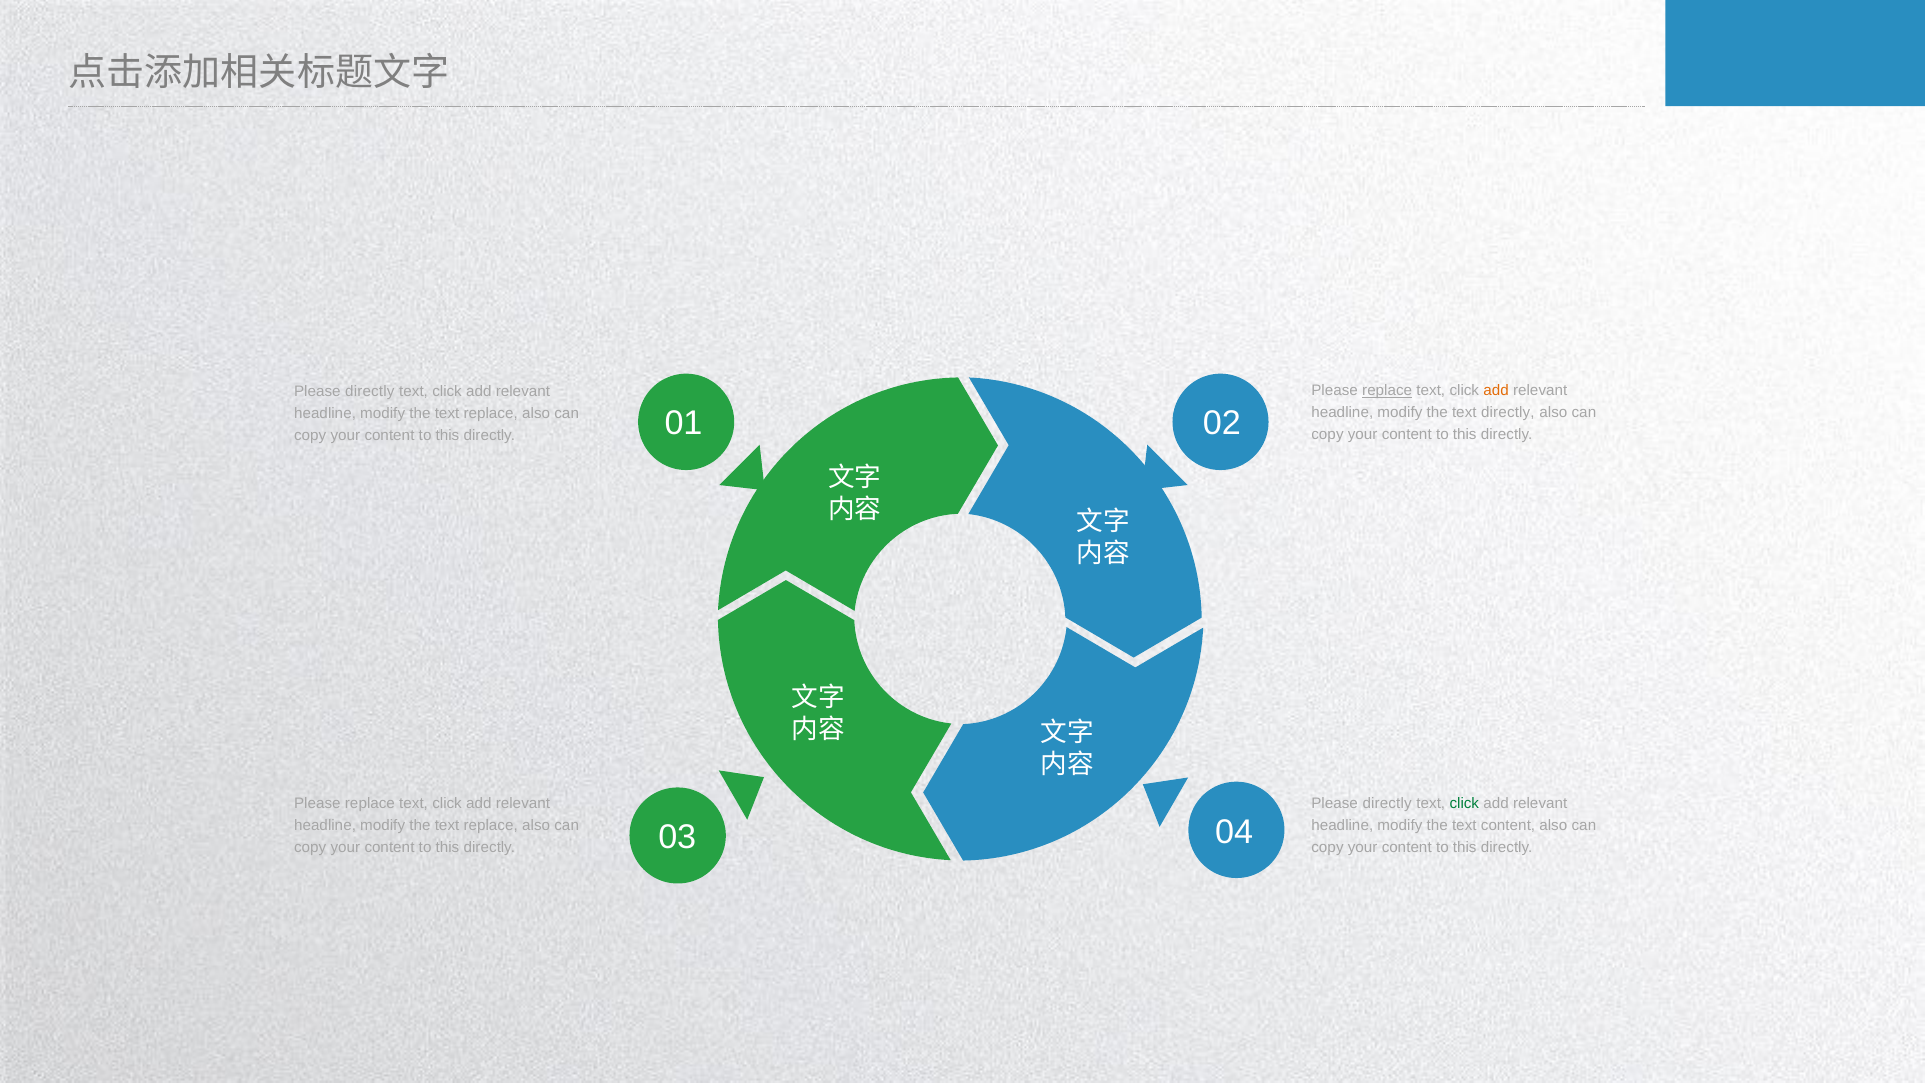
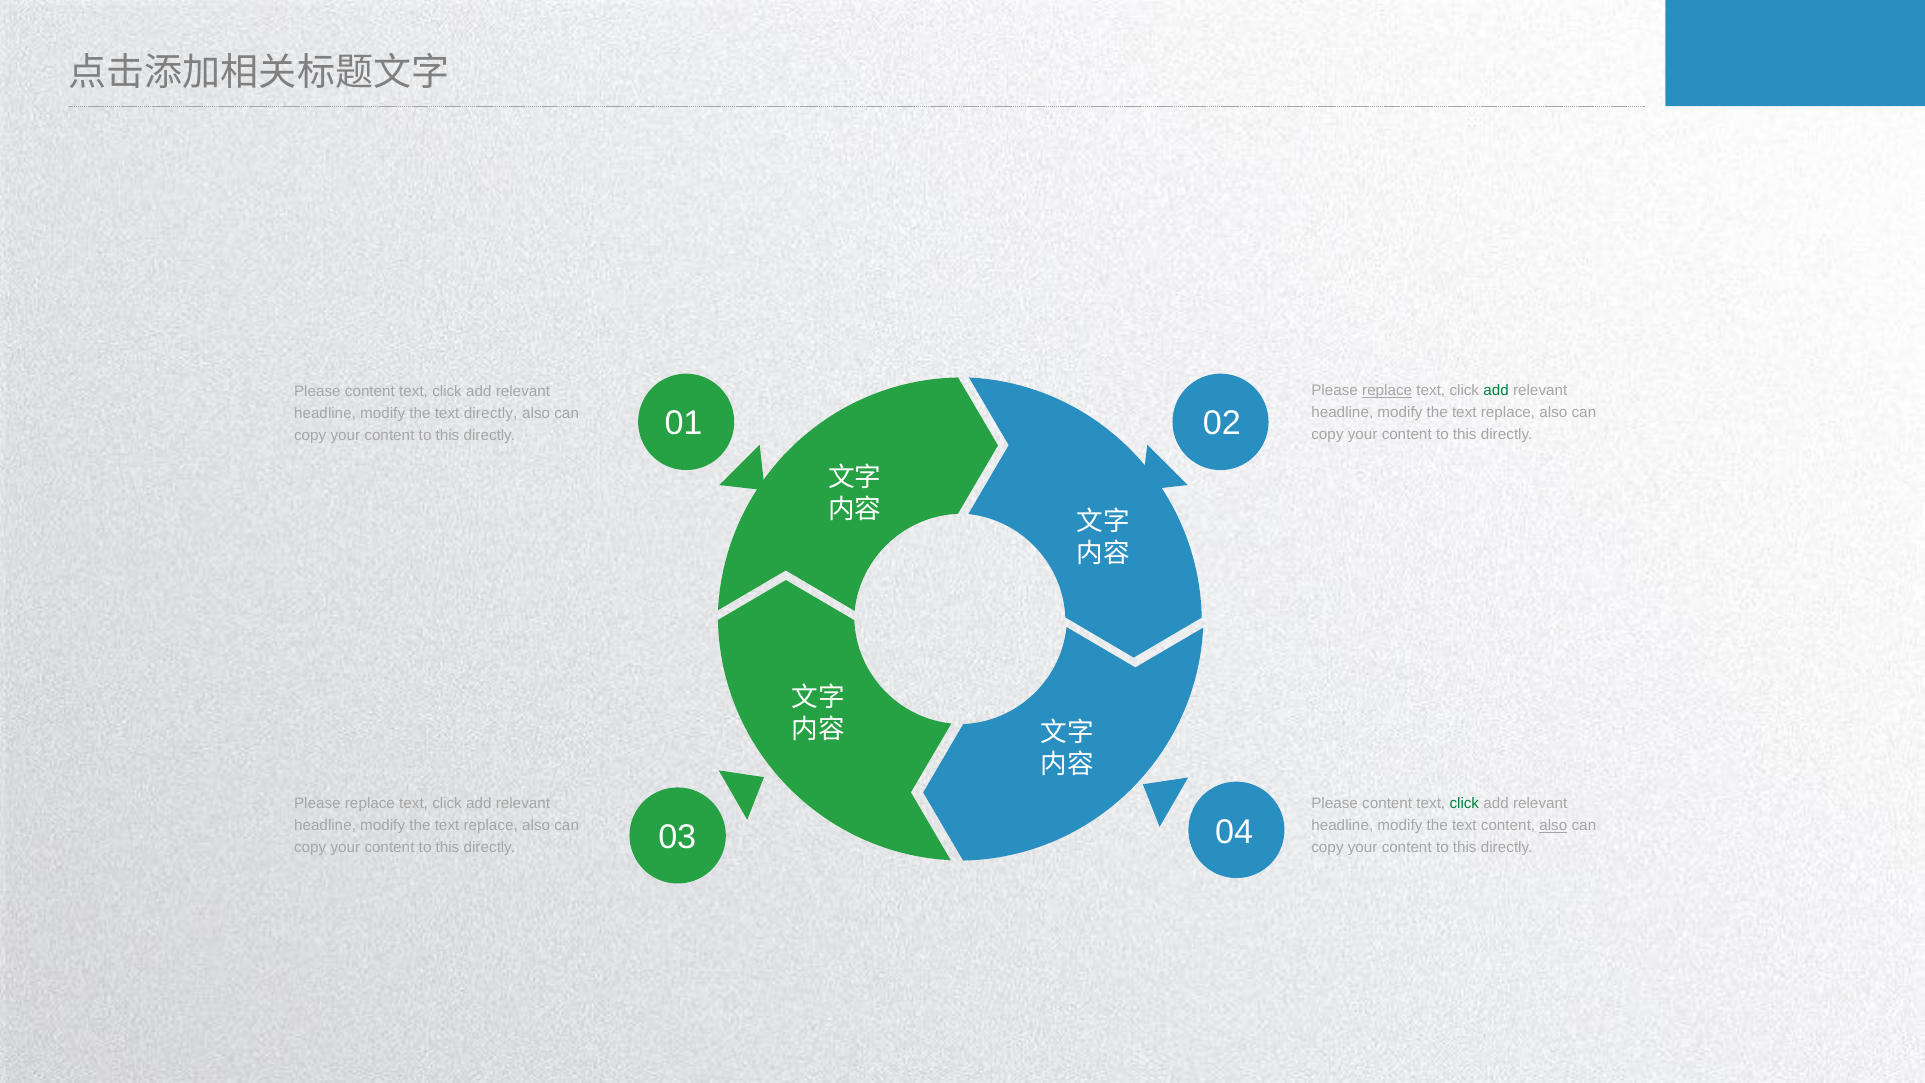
add at (1496, 391) colour: orange -> green
directly at (370, 392): directly -> content
directly at (1508, 413): directly -> replace
replace at (491, 414): replace -> directly
directly at (1387, 803): directly -> content
also at (1553, 825) underline: none -> present
